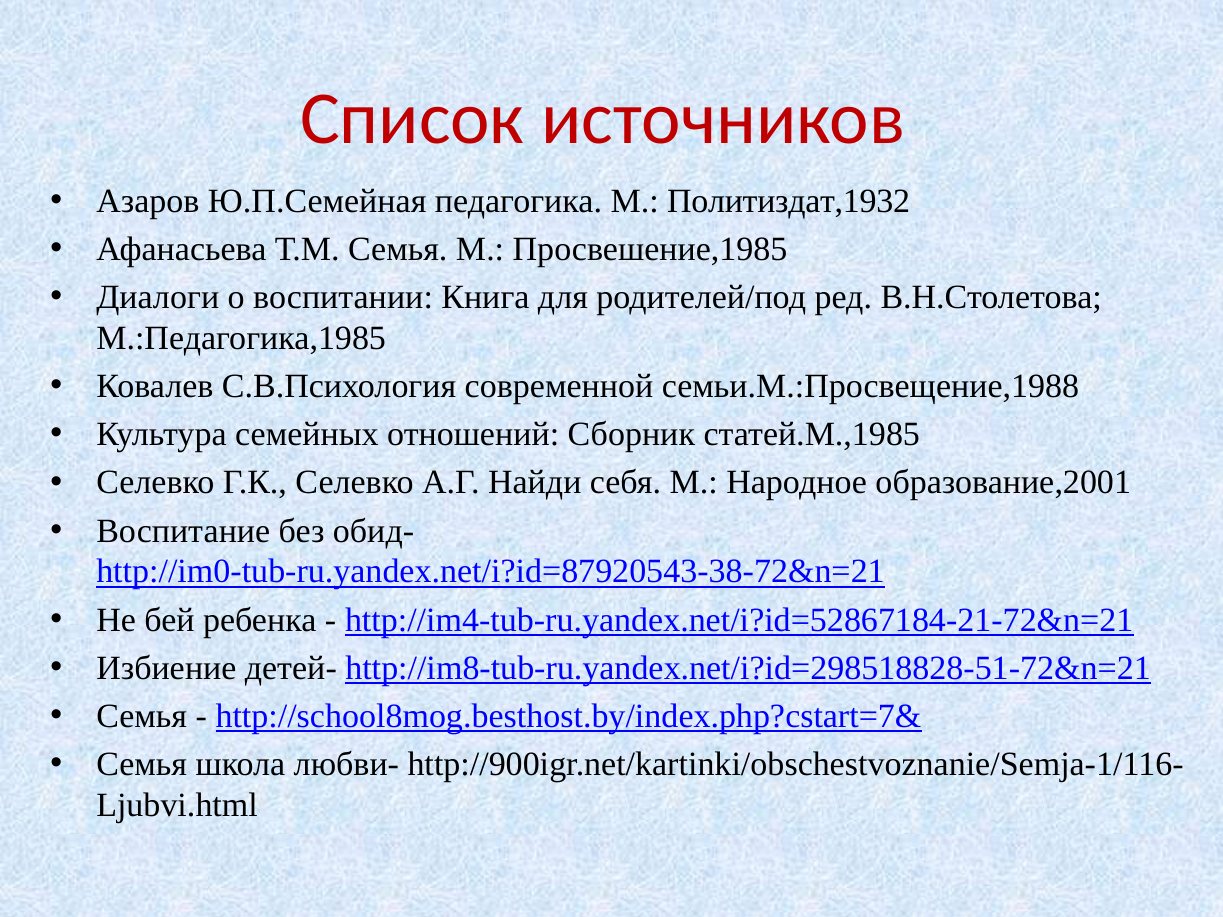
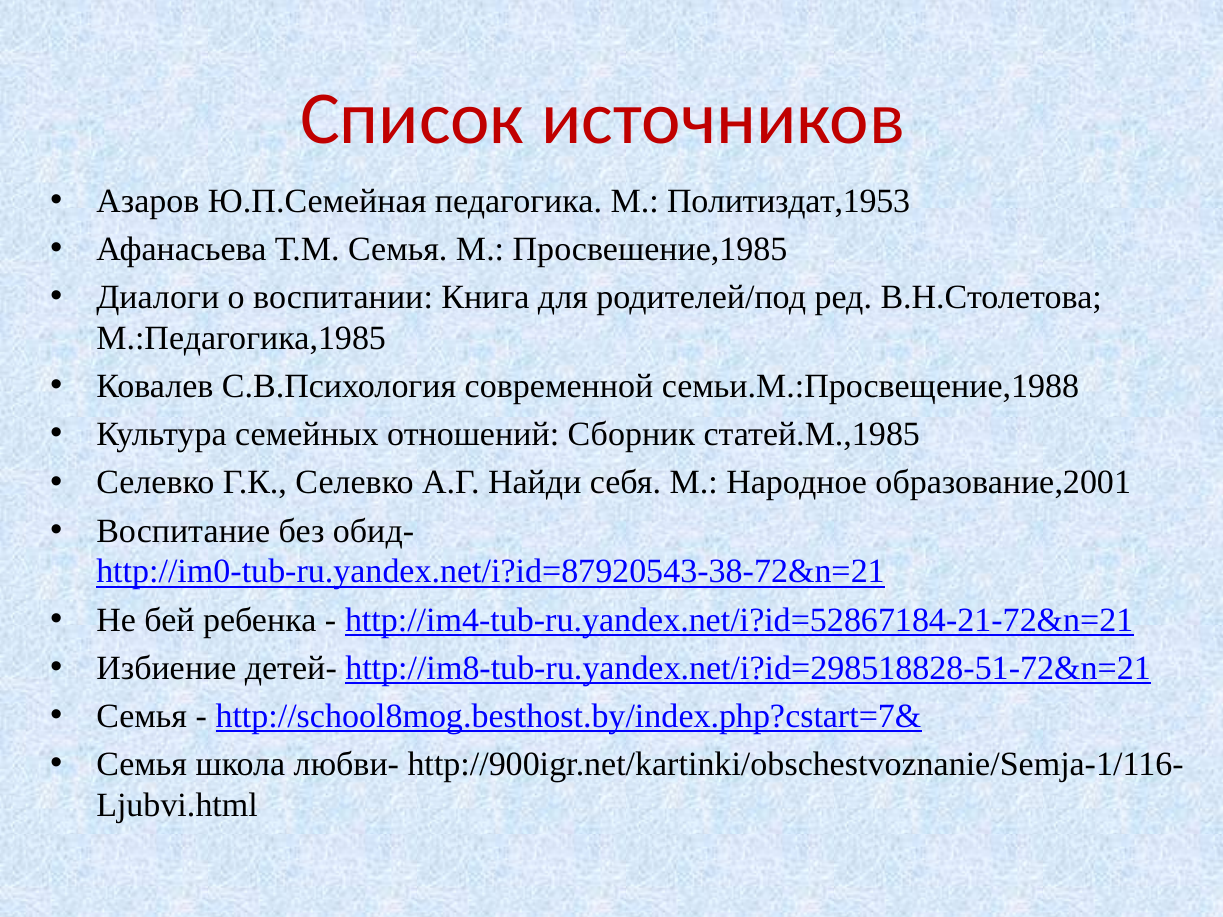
Политиздат,1932: Политиздат,1932 -> Политиздат,1953
